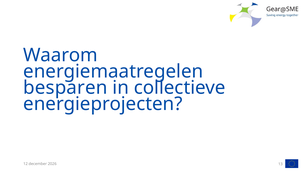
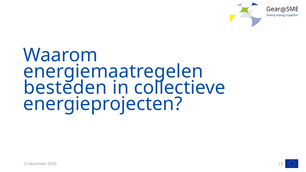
besparen: besparen -> besteden
